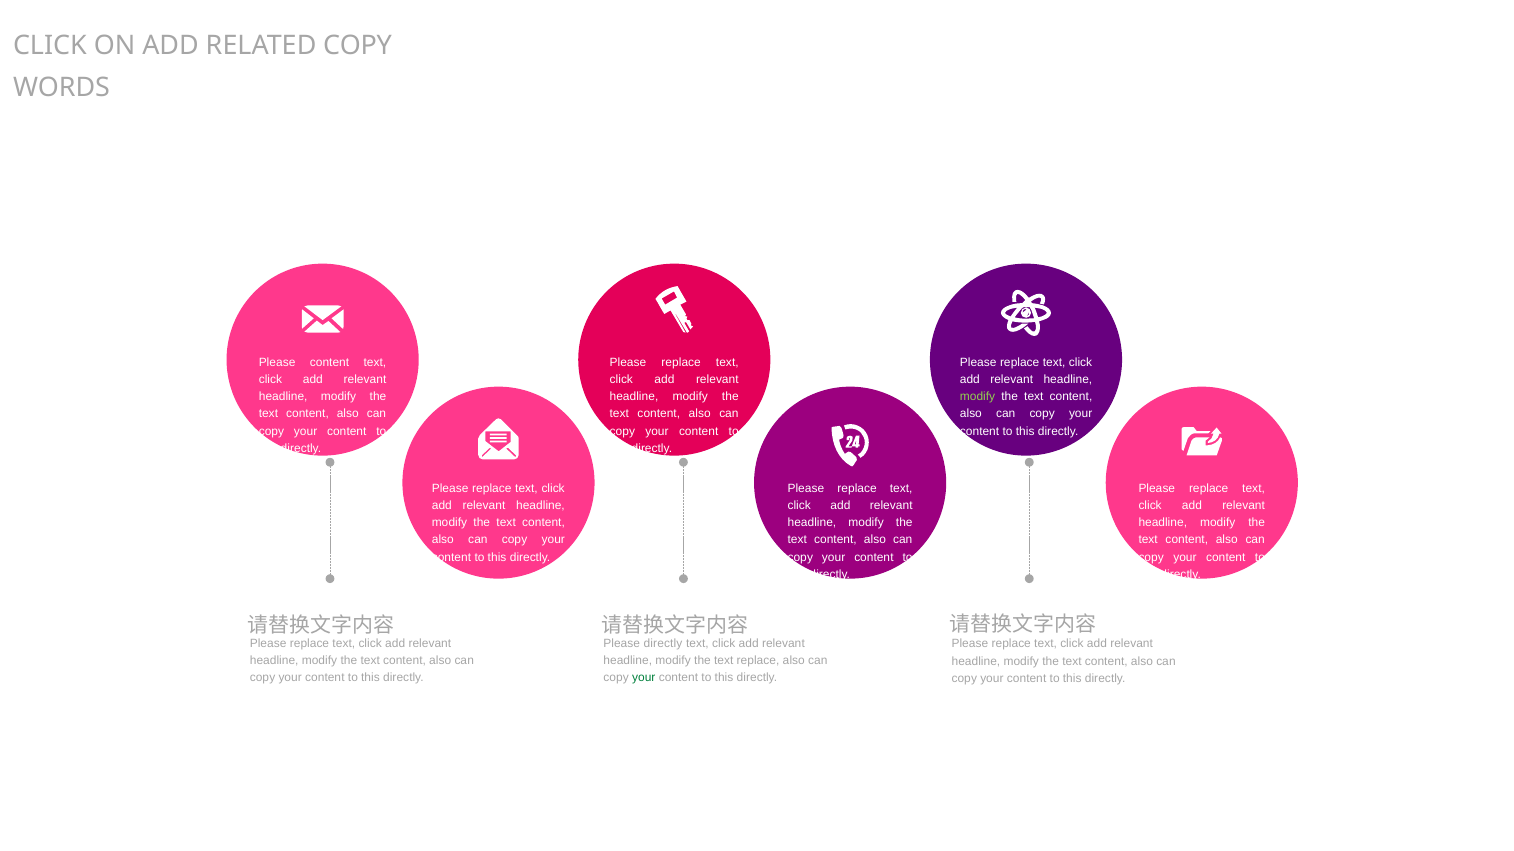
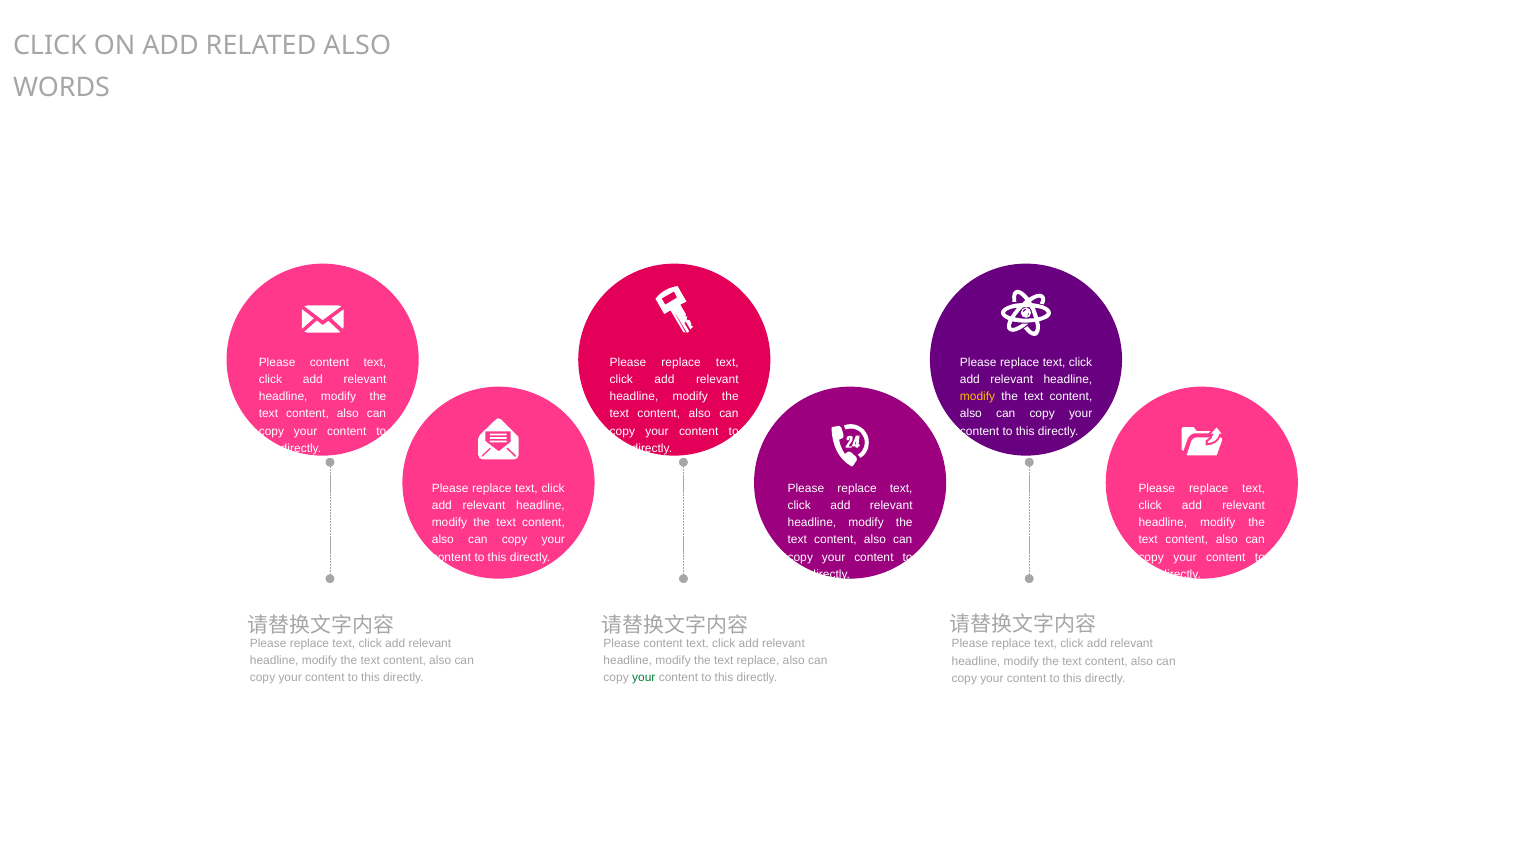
RELATED COPY: COPY -> ALSO
modify at (978, 397) colour: light green -> yellow
directly at (663, 644): directly -> content
